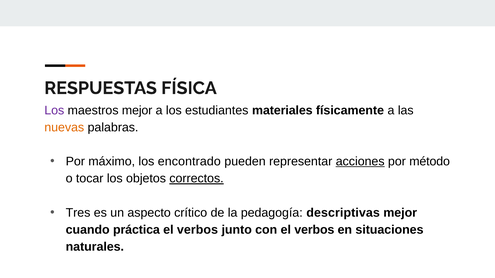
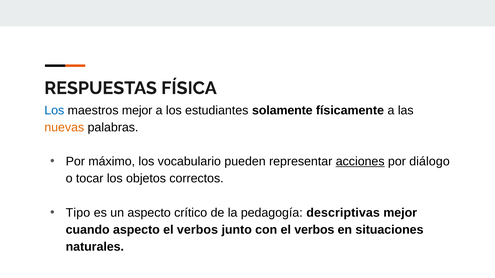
Los at (54, 111) colour: purple -> blue
materiales: materiales -> solamente
encontrado: encontrado -> vocabulario
método: método -> diálogo
correctos underline: present -> none
Tres: Tres -> Tipo
cuando práctica: práctica -> aspecto
